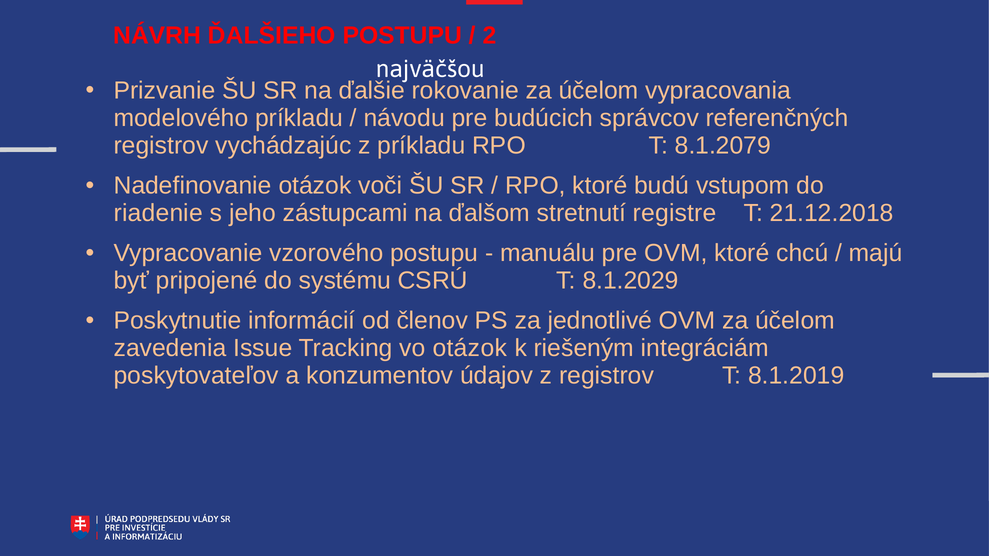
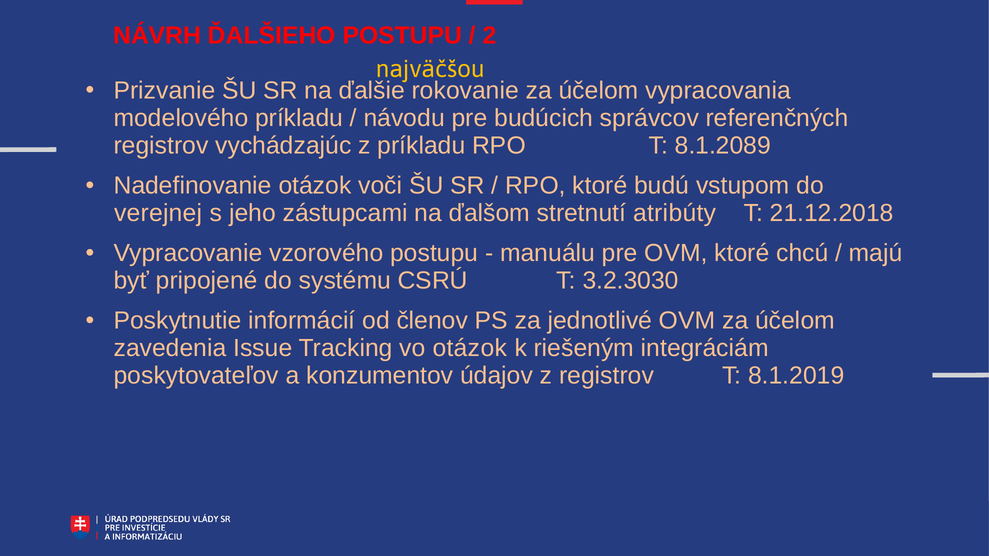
najväčšou colour: white -> yellow
8.1.2079: 8.1.2079 -> 8.1.2089
riadenie: riadenie -> verejnej
registre: registre -> atribúty
8.1.2029: 8.1.2029 -> 3.2.3030
